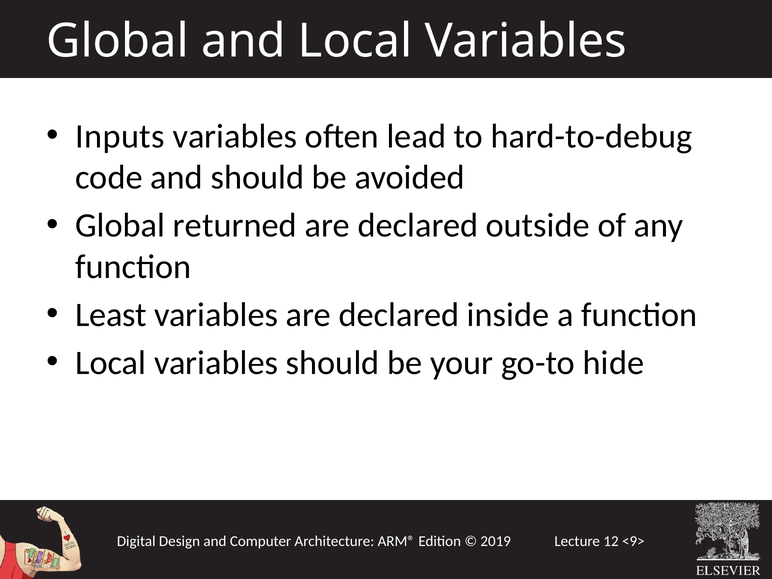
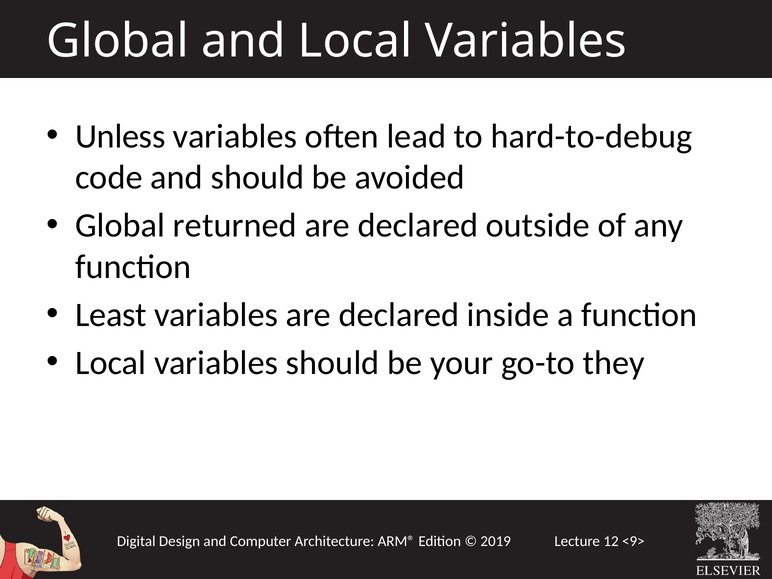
Inputs: Inputs -> Unless
hide: hide -> they
